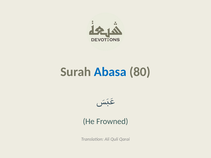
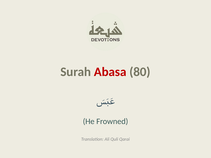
Abasa colour: blue -> red
